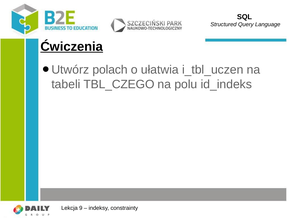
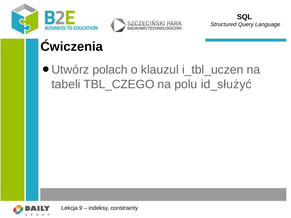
Ćwiczenia underline: present -> none
ułatwia: ułatwia -> klauzul
id_indeks: id_indeks -> id_służyć
